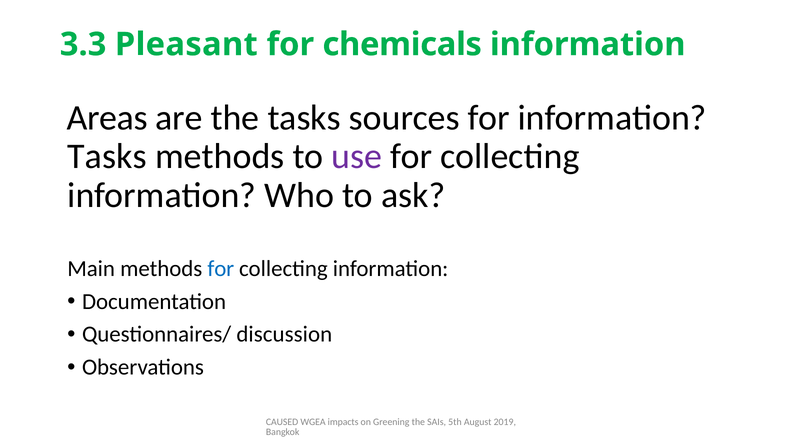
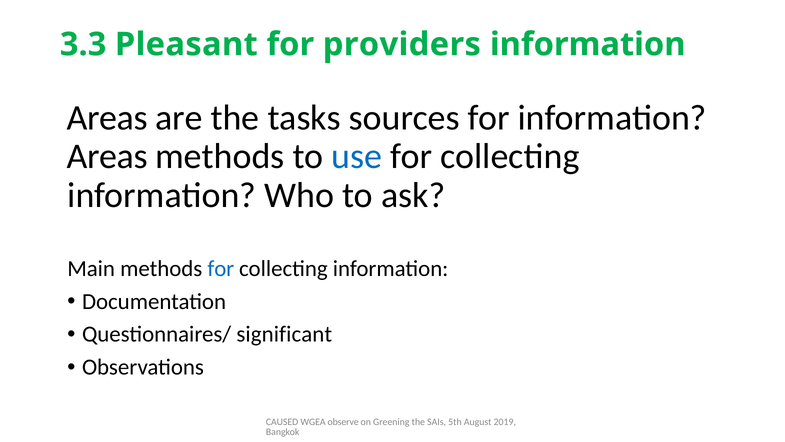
chemicals: chemicals -> providers
Tasks at (107, 156): Tasks -> Areas
use colour: purple -> blue
discussion: discussion -> significant
impacts: impacts -> observe
